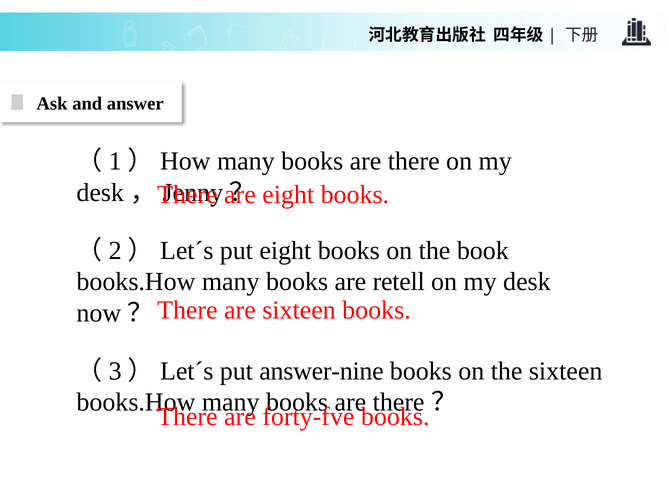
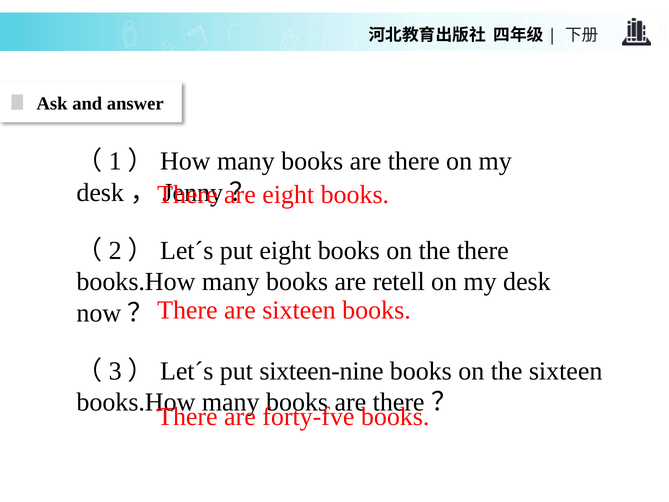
the book: book -> there
answer-nine: answer-nine -> sixteen-nine
